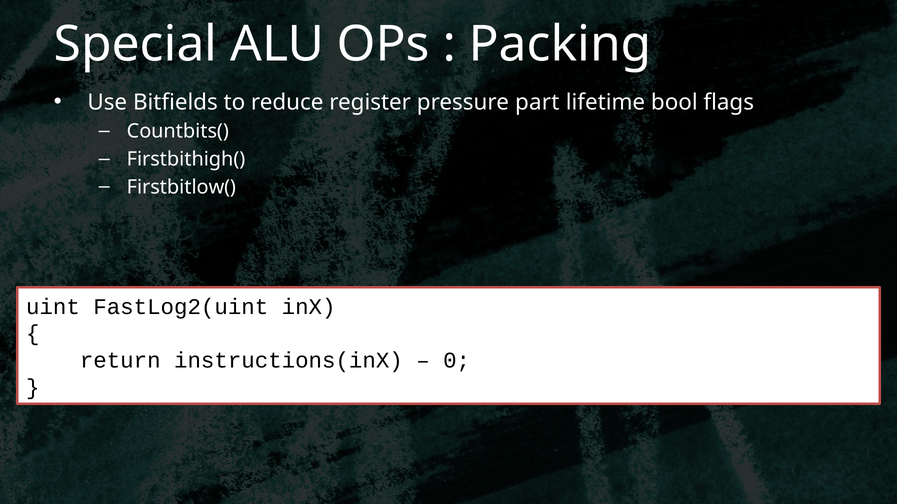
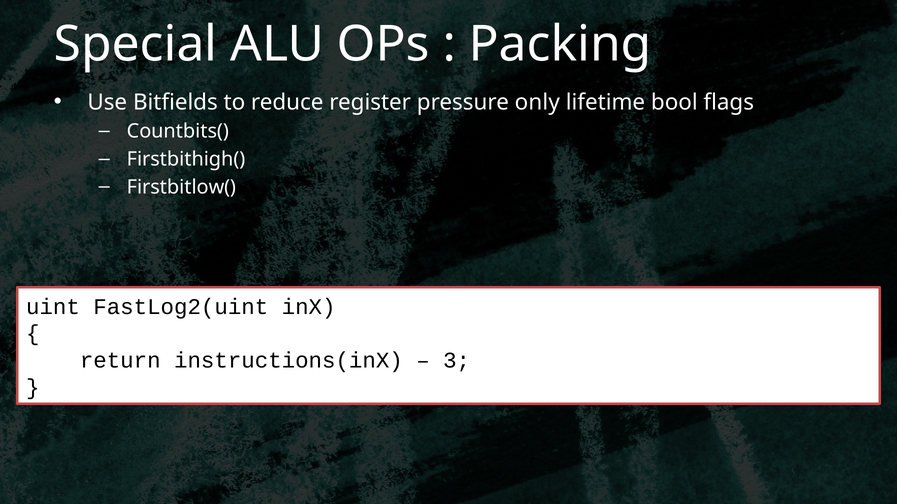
part: part -> only
0: 0 -> 3
